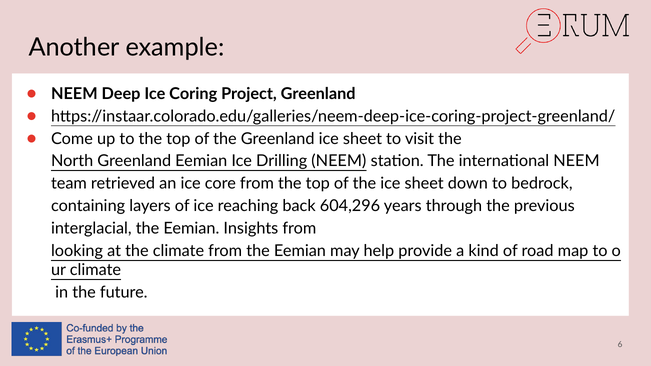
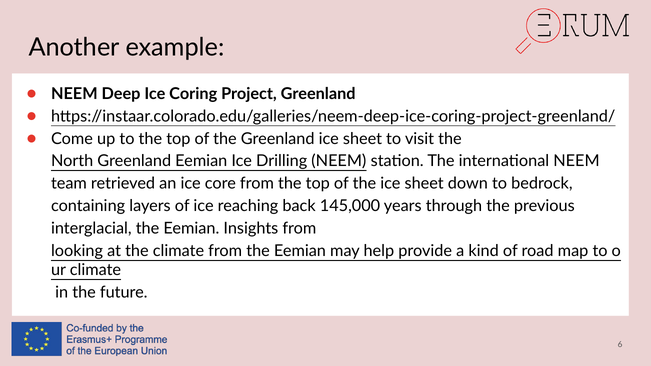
604,296: 604,296 -> 145,000
